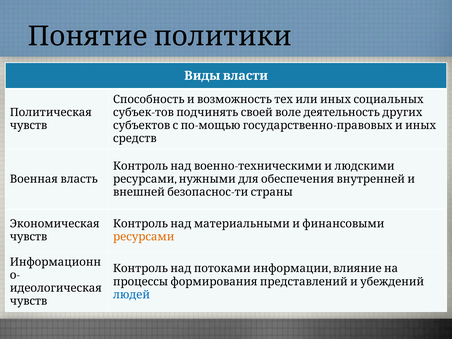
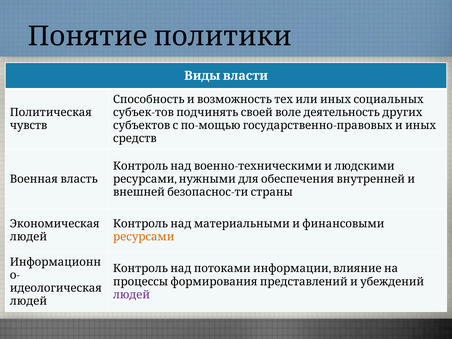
чувств at (29, 237): чувств -> людей
людей at (132, 295) colour: blue -> purple
чувств at (29, 301): чувств -> людей
